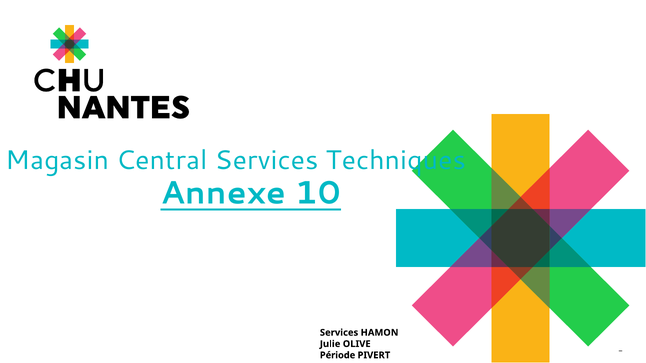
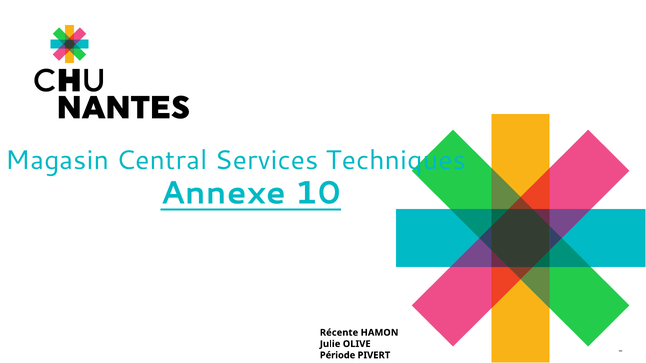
Services at (339, 333): Services -> Récente
